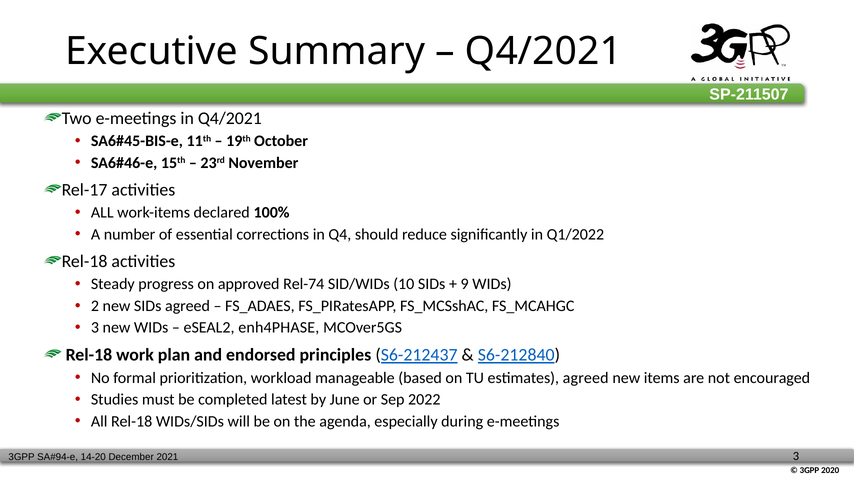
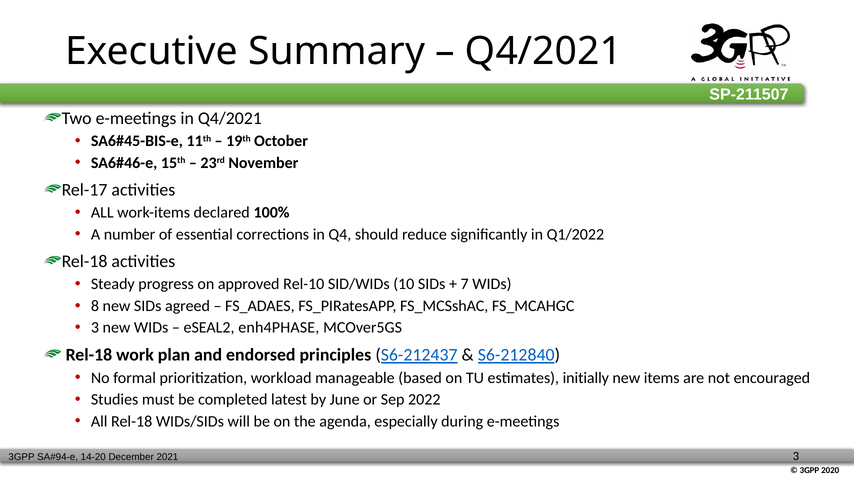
Rel-74: Rel-74 -> Rel-10
9: 9 -> 7
2: 2 -> 8
estimates agreed: agreed -> initially
